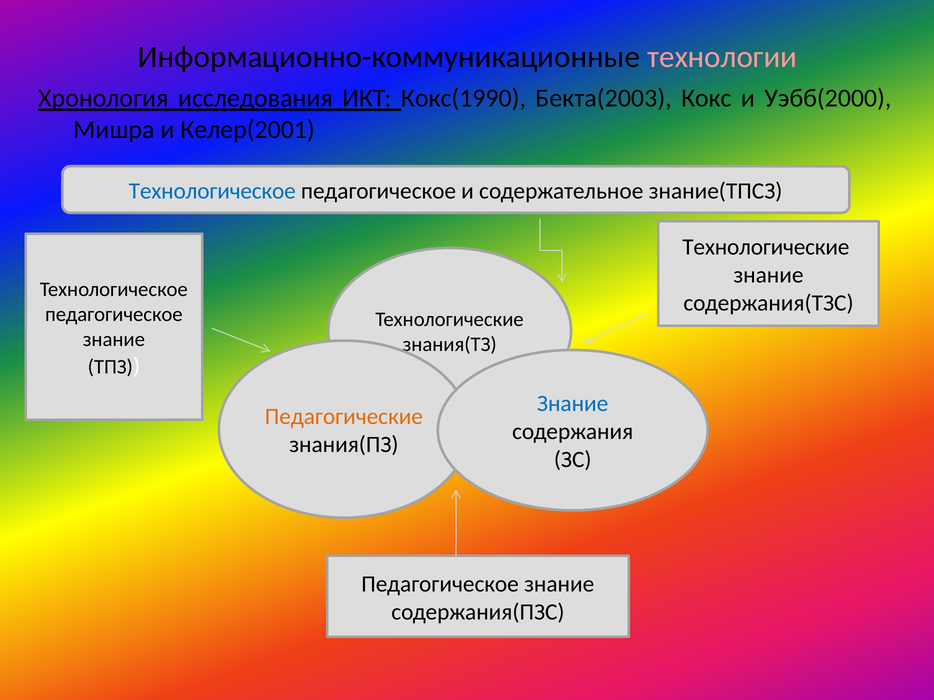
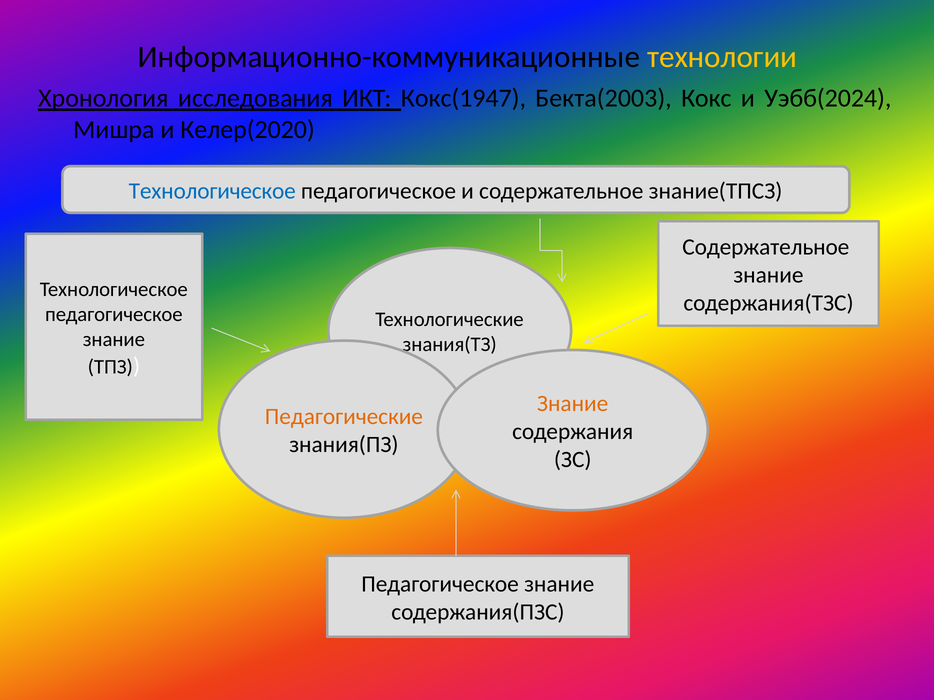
технологии colour: pink -> yellow
Кокс(1990: Кокс(1990 -> Кокс(1947
Уэбб(2000: Уэбб(2000 -> Уэбб(2024
Келер(2001: Келер(2001 -> Келер(2020
Технологические at (766, 247): Технологические -> Содержательное
Знание at (573, 404) colour: blue -> orange
